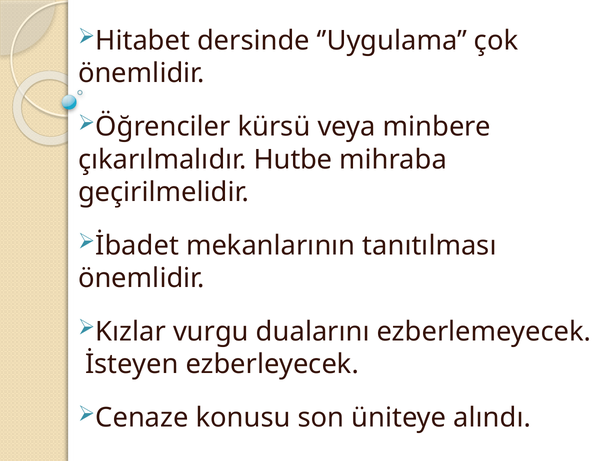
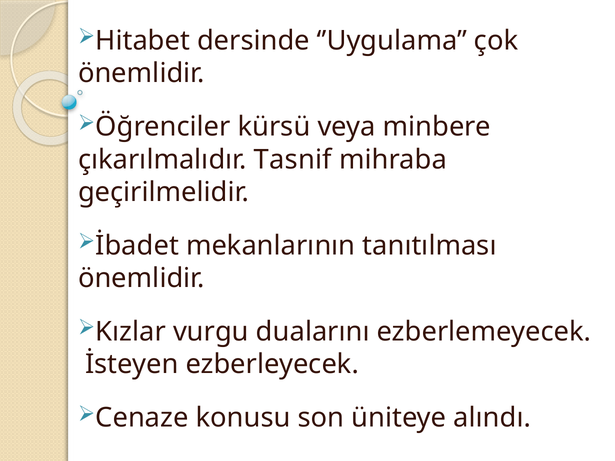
Hutbe: Hutbe -> Tasnif
